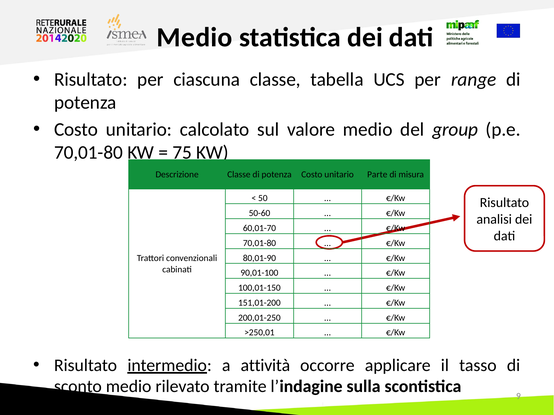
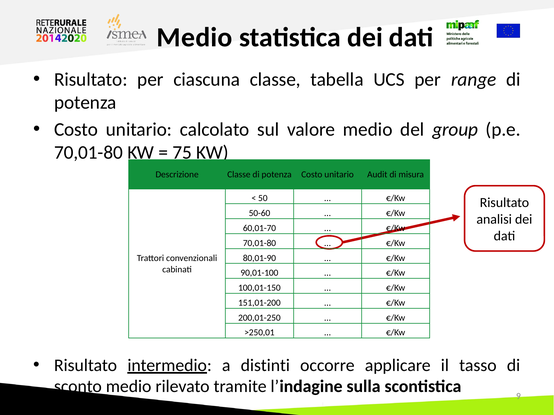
Parte: Parte -> Audit
attività: attività -> distinti
